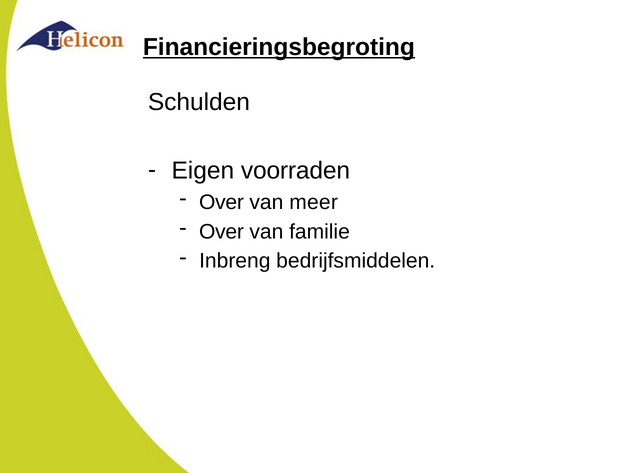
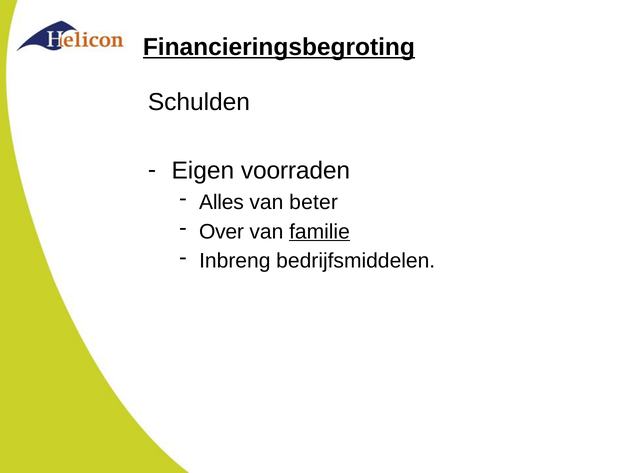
Over at (221, 202): Over -> Alles
meer: meer -> beter
familie underline: none -> present
